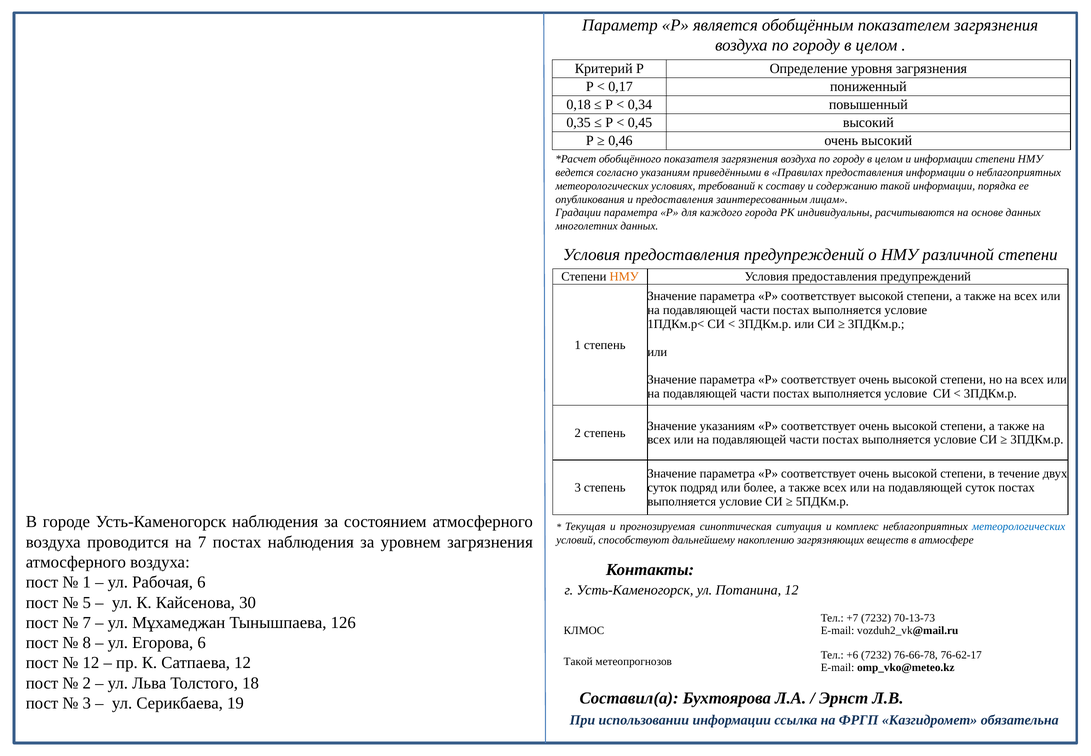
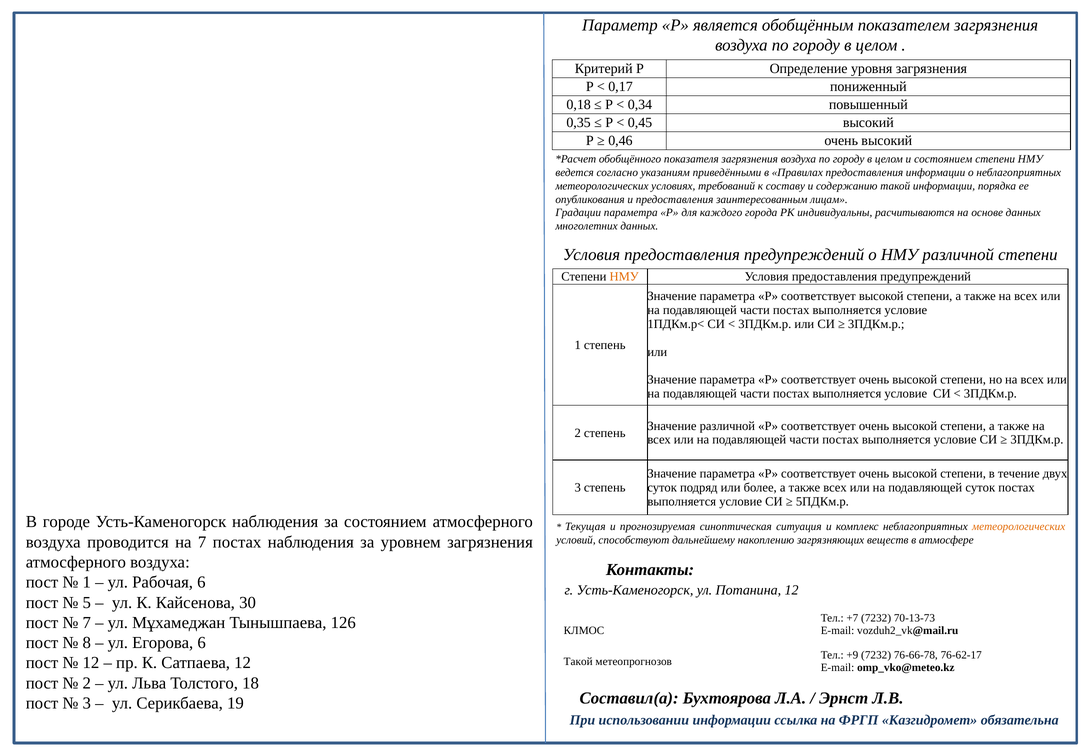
и информации: информации -> состоянием
Значение указаниям: указаниям -> различной
метеорологических at (1019, 526) colour: blue -> orange
+6: +6 -> +9
